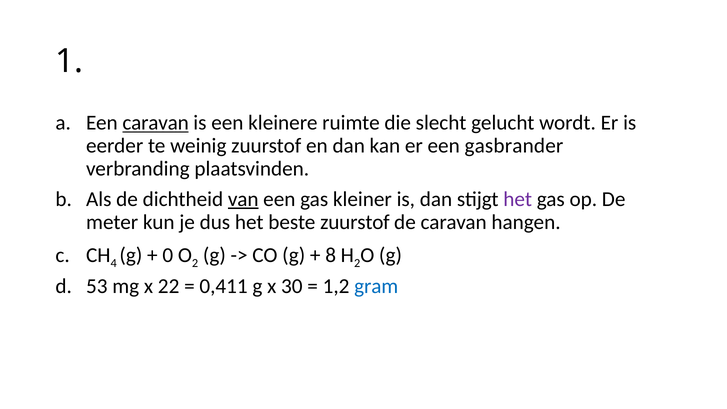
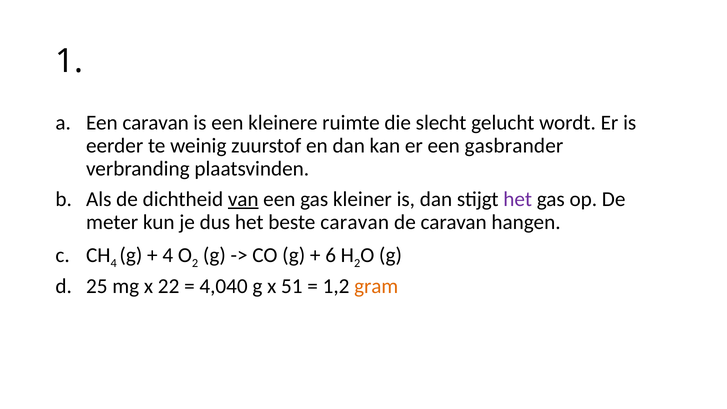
caravan at (156, 123) underline: present -> none
beste zuurstof: zuurstof -> caravan
0 at (168, 255): 0 -> 4
8: 8 -> 6
53: 53 -> 25
0,411: 0,411 -> 4,040
30: 30 -> 51
gram colour: blue -> orange
